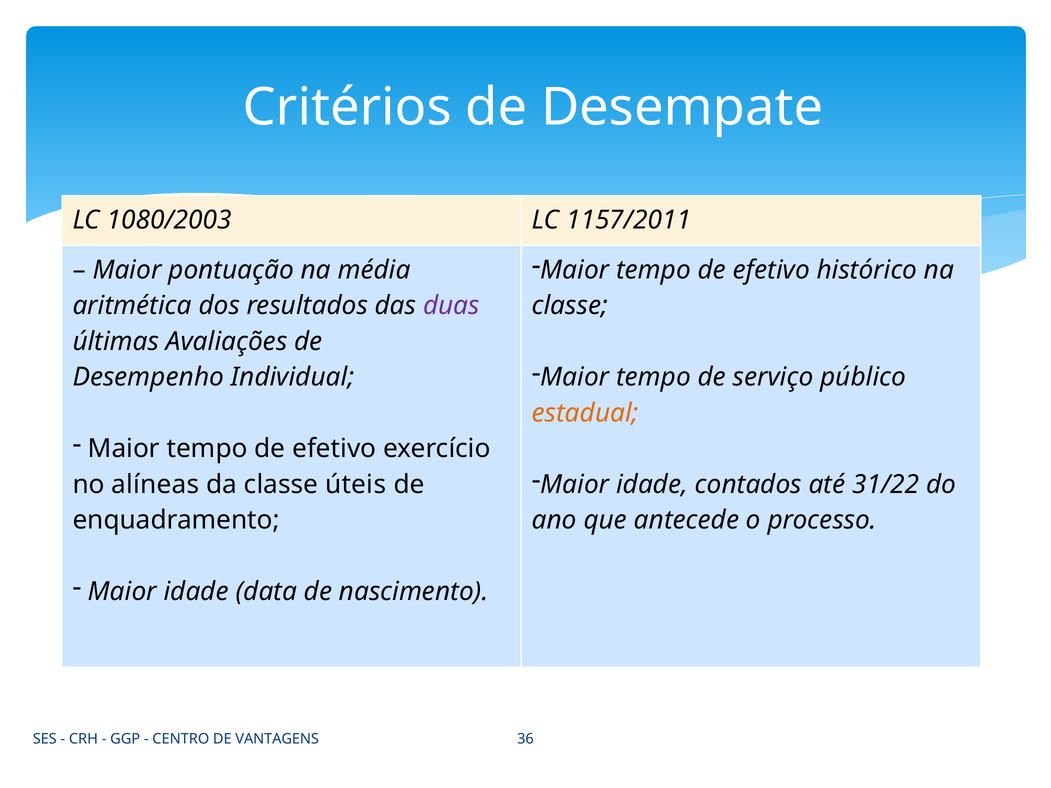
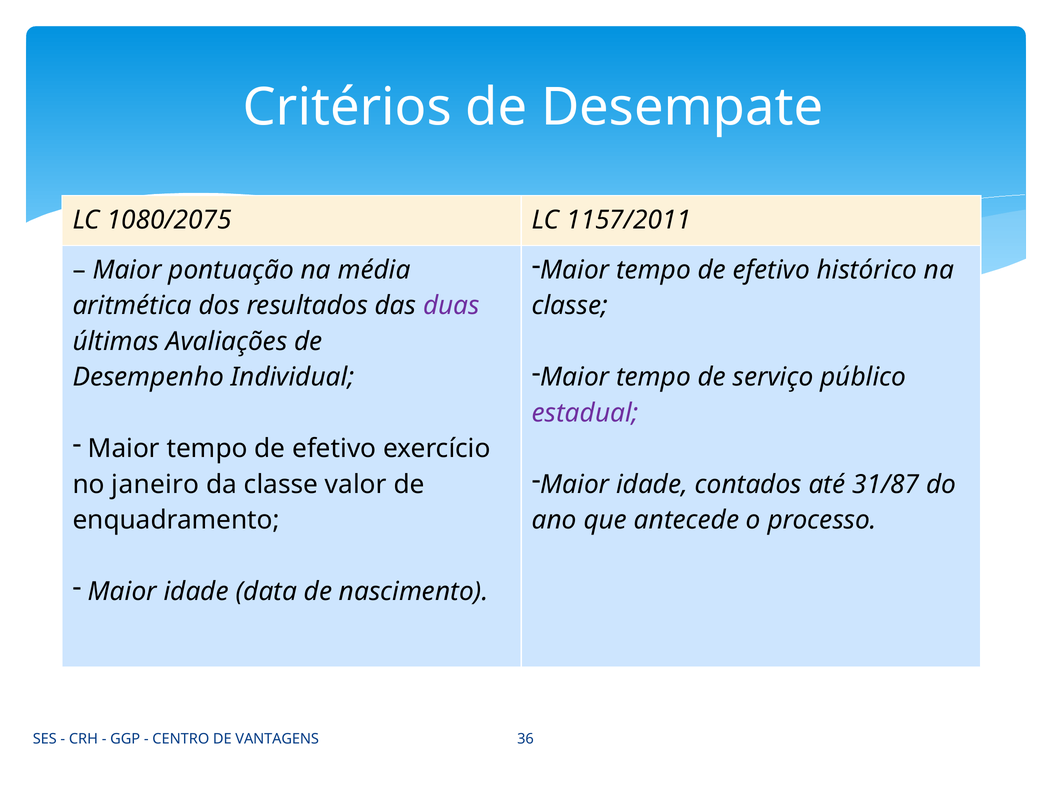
1080/2003: 1080/2003 -> 1080/2075
estadual colour: orange -> purple
31/22: 31/22 -> 31/87
alíneas: alíneas -> janeiro
úteis: úteis -> valor
